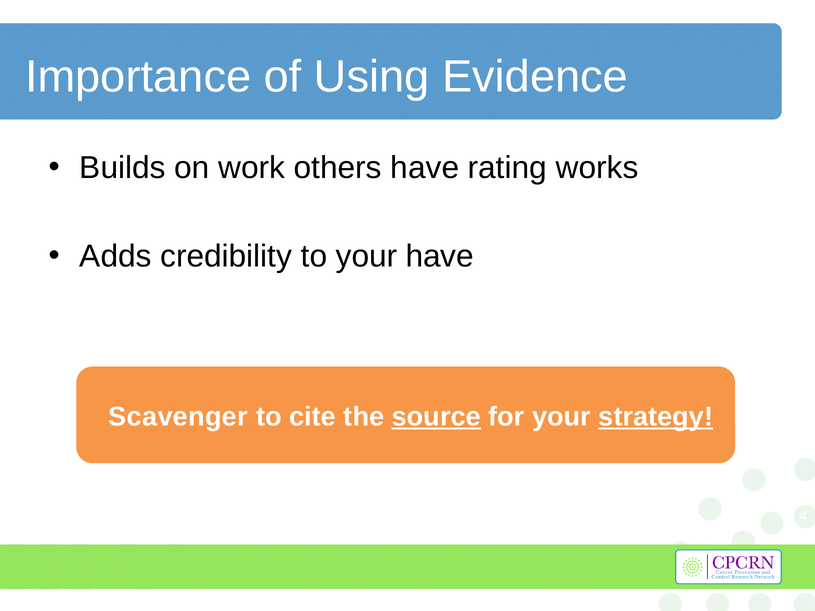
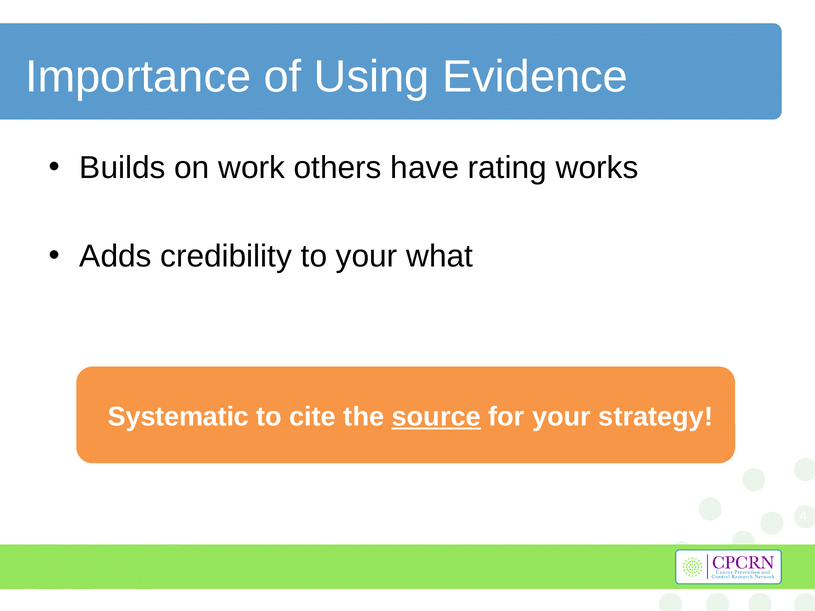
your have: have -> what
Scavenger: Scavenger -> Systematic
strategy underline: present -> none
